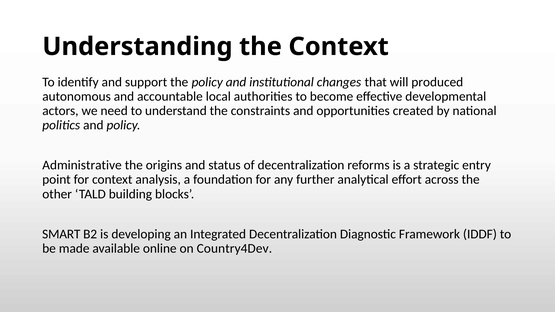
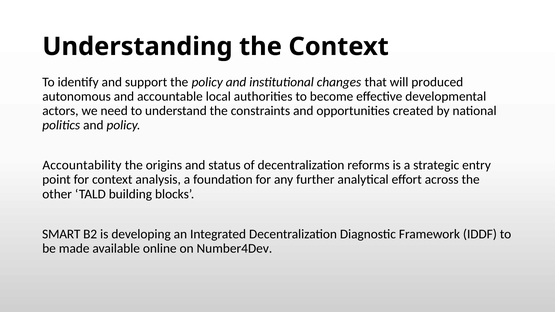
Administrative: Administrative -> Accountability
Country4Dev: Country4Dev -> Number4Dev
